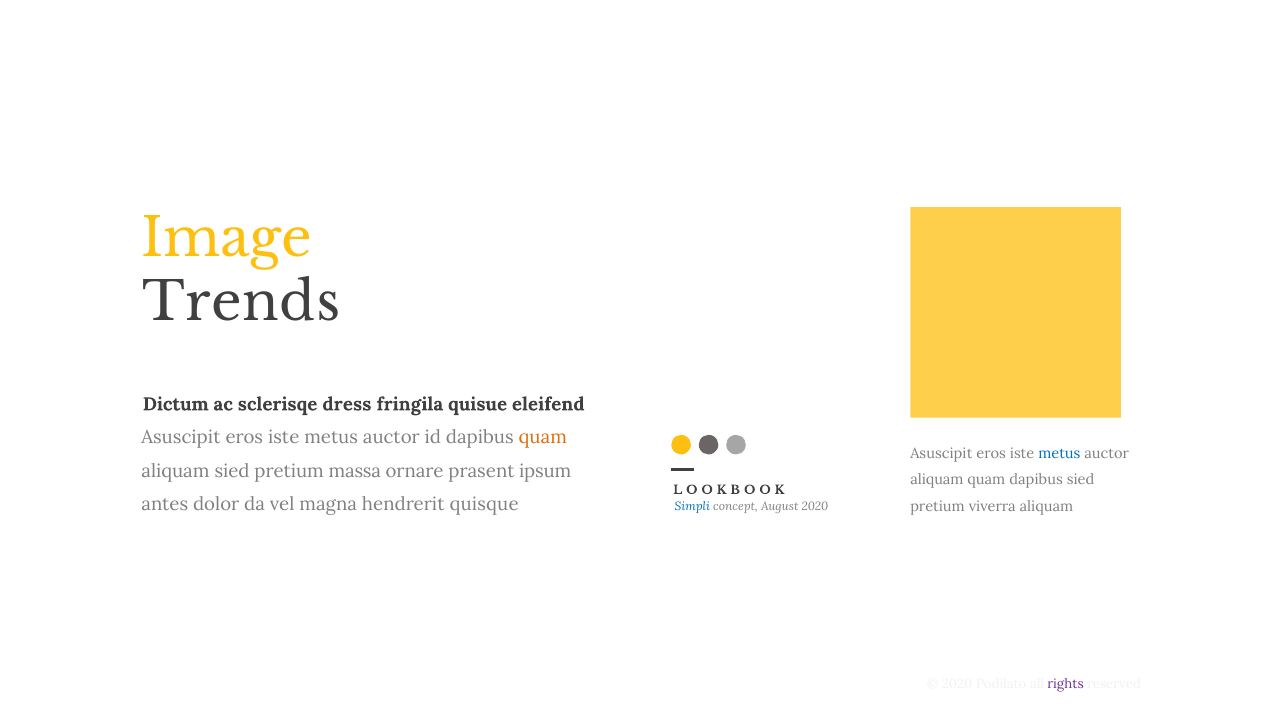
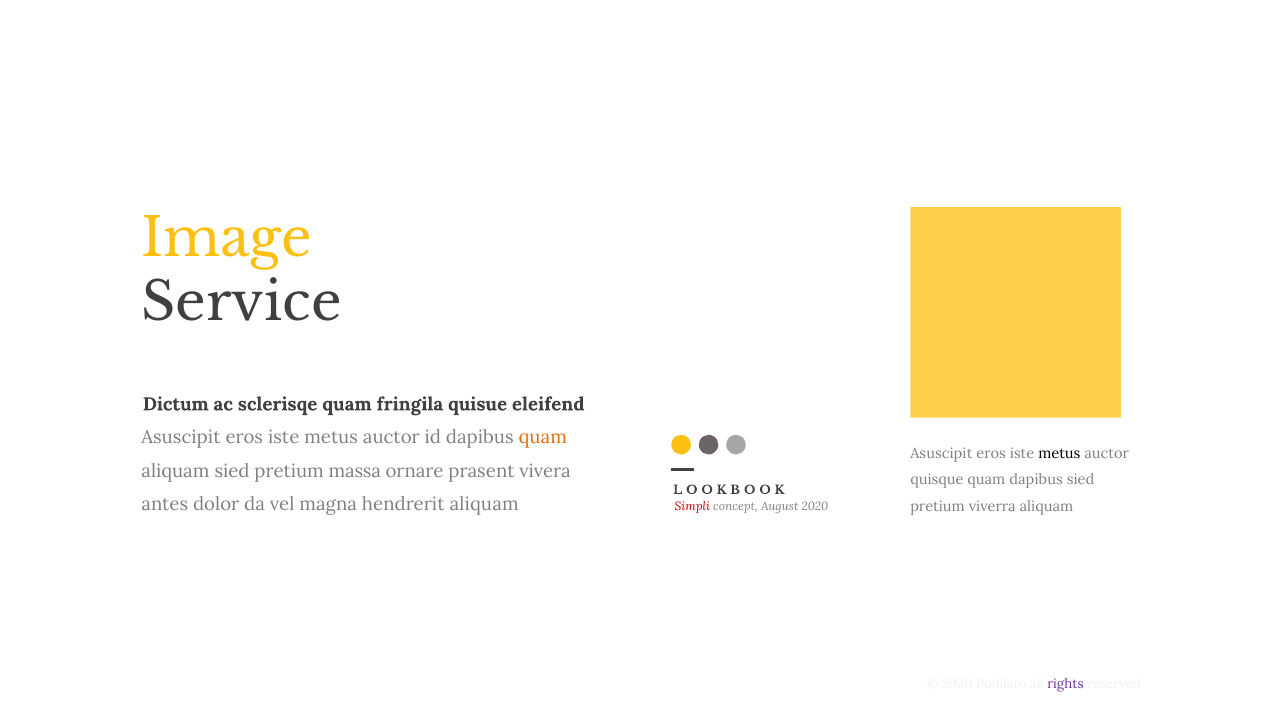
Trends: Trends -> Service
sclerisqe dress: dress -> quam
metus at (1059, 454) colour: blue -> black
ipsum: ipsum -> vivera
aliquam at (937, 480): aliquam -> quisque
hendrerit quisque: quisque -> aliquam
Simpli colour: blue -> red
